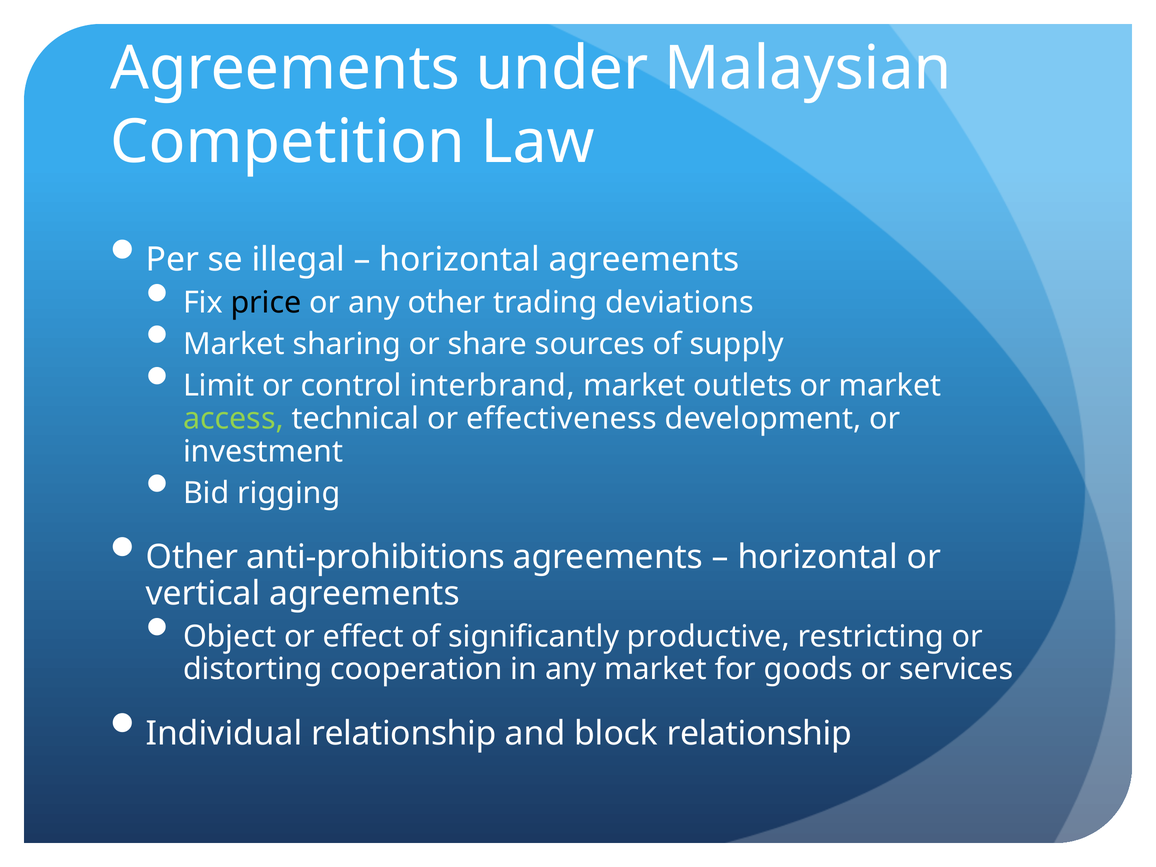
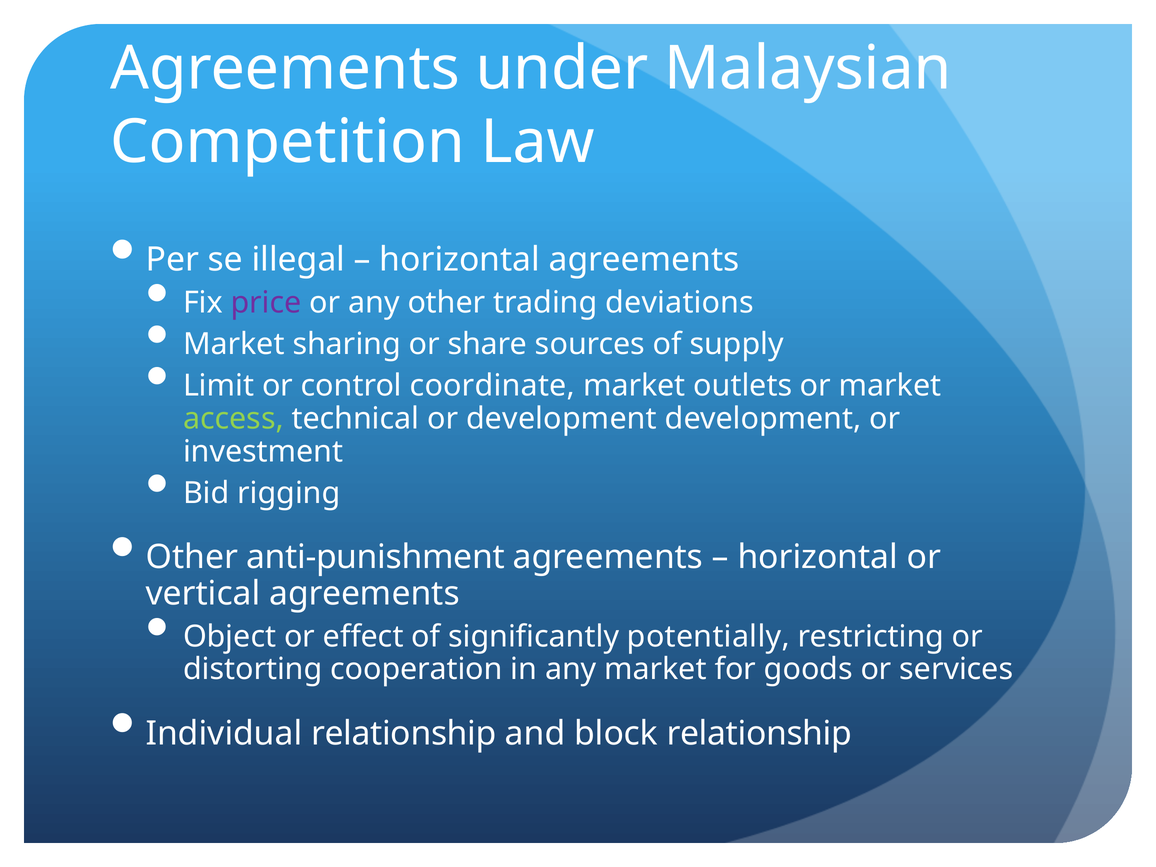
price colour: black -> purple
interbrand: interbrand -> coordinate
or effectiveness: effectiveness -> development
anti-prohibitions: anti-prohibitions -> anti-punishment
productive: productive -> potentially
